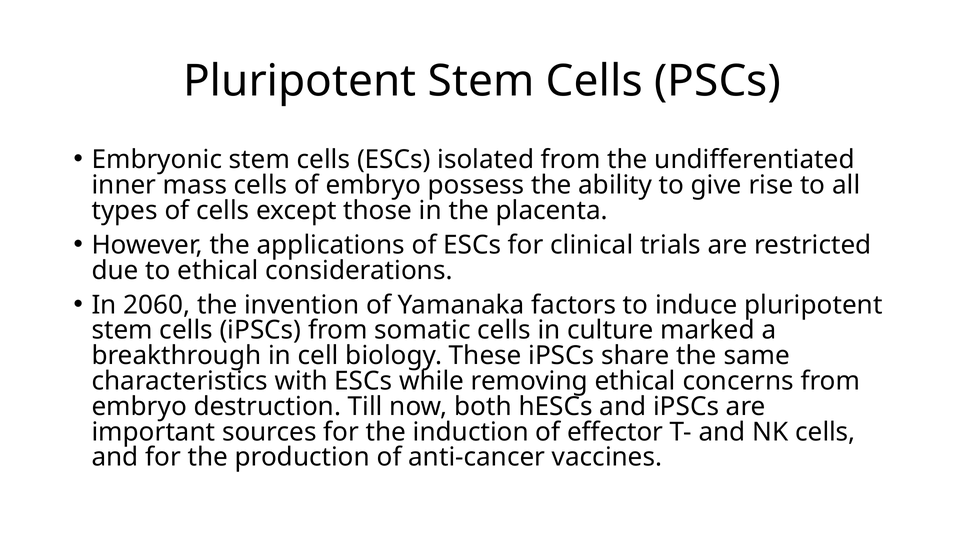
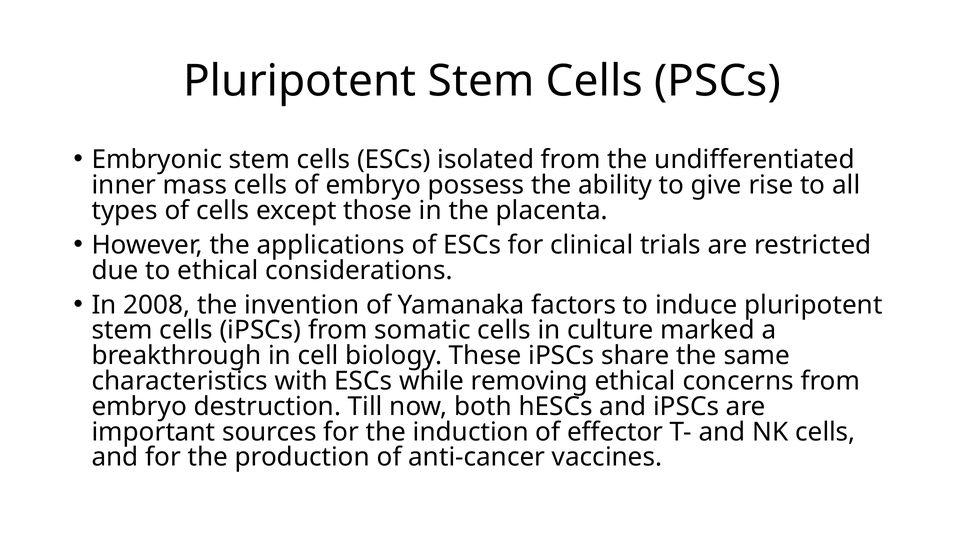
2060: 2060 -> 2008
